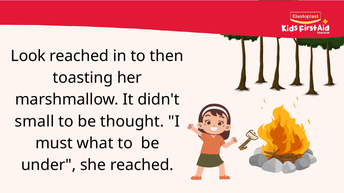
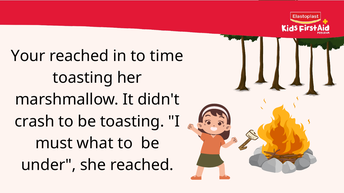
Look: Look -> Your
then: then -> time
small: small -> crash
be thought: thought -> toasting
